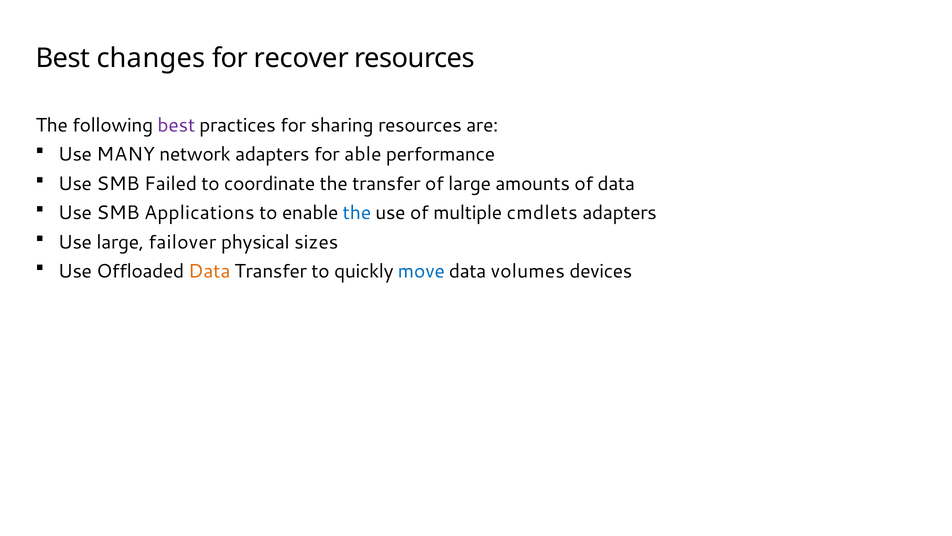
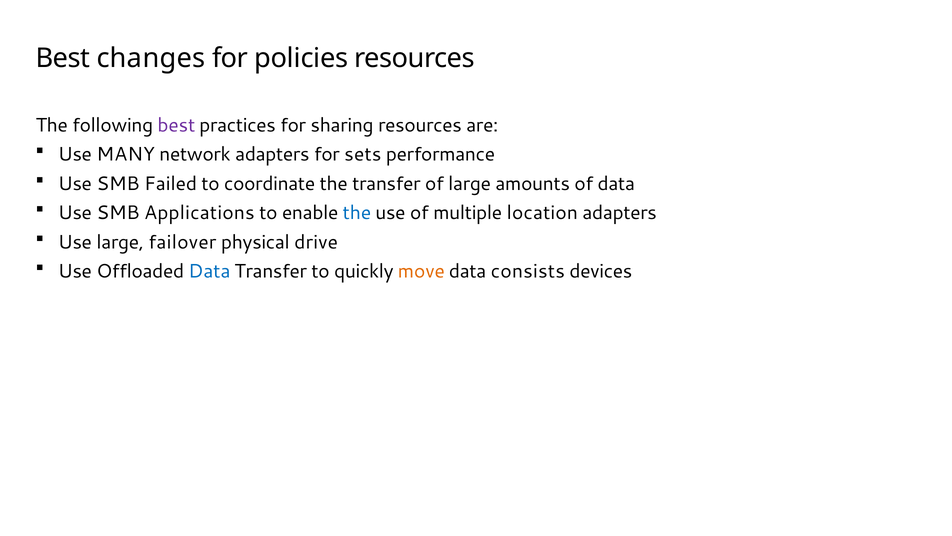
recover: recover -> policies
able: able -> sets
cmdlets: cmdlets -> location
sizes: sizes -> drive
Data at (209, 271) colour: orange -> blue
move colour: blue -> orange
volumes: volumes -> consists
